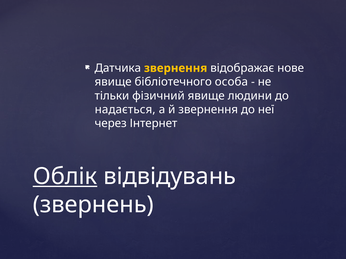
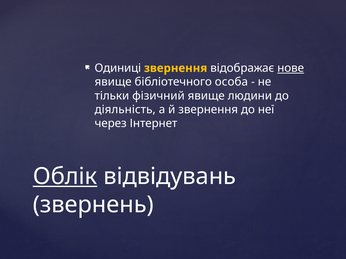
Датчика: Датчика -> Одиниці
нове underline: none -> present
надається: надається -> діяльність
